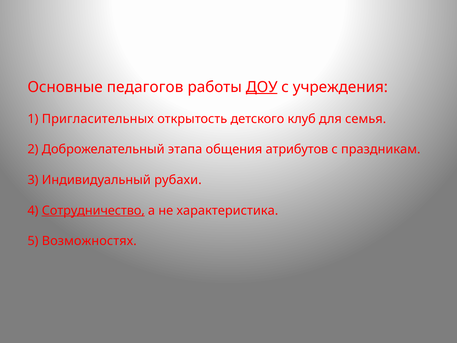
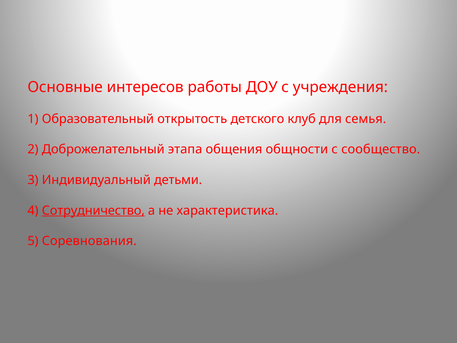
педагогов: педагогов -> интересов
ДОУ underline: present -> none
Пригласительных: Пригласительных -> Образовательный
атрибутов: атрибутов -> общности
праздникам: праздникам -> сообщество
рубахи: рубахи -> детьми
Возможностях: Возможностях -> Соревнования
